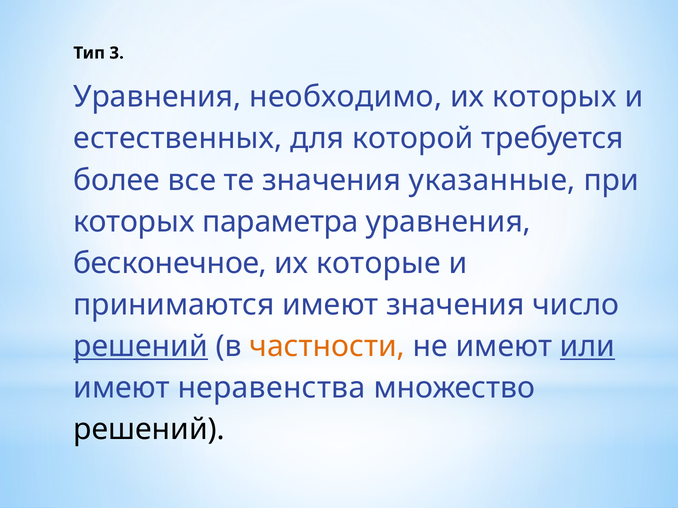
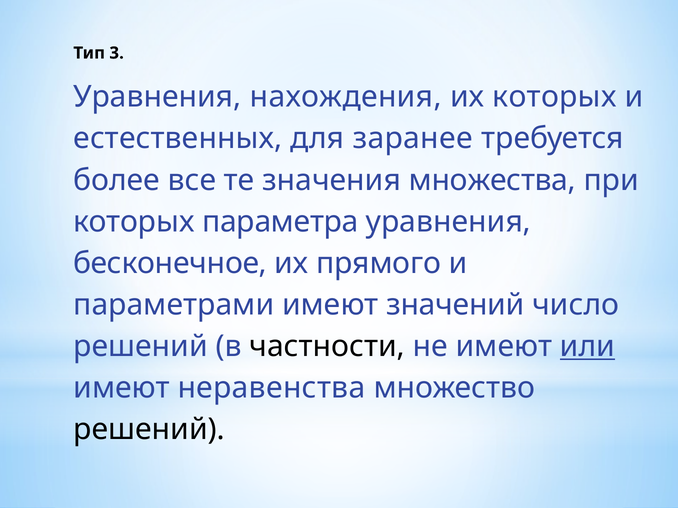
необходимо: необходимо -> нахождения
которой: которой -> заранее
указанные: указанные -> множества
которые: которые -> прямого
принимаются: принимаются -> параметрами
имеют значения: значения -> значений
решений at (141, 347) underline: present -> none
частности colour: orange -> black
